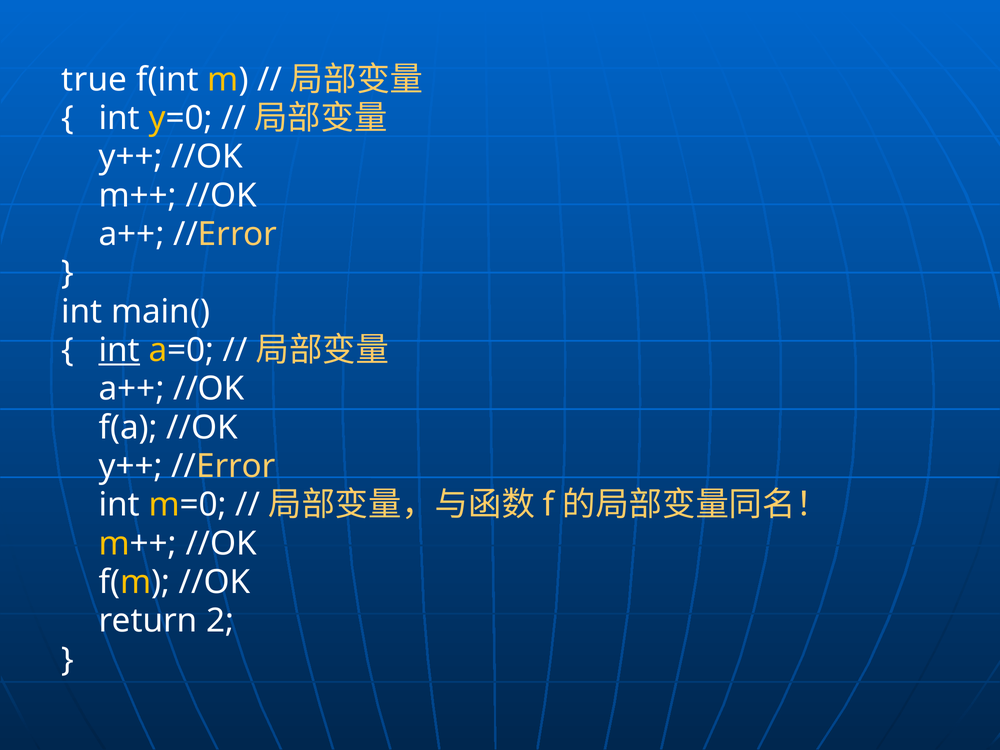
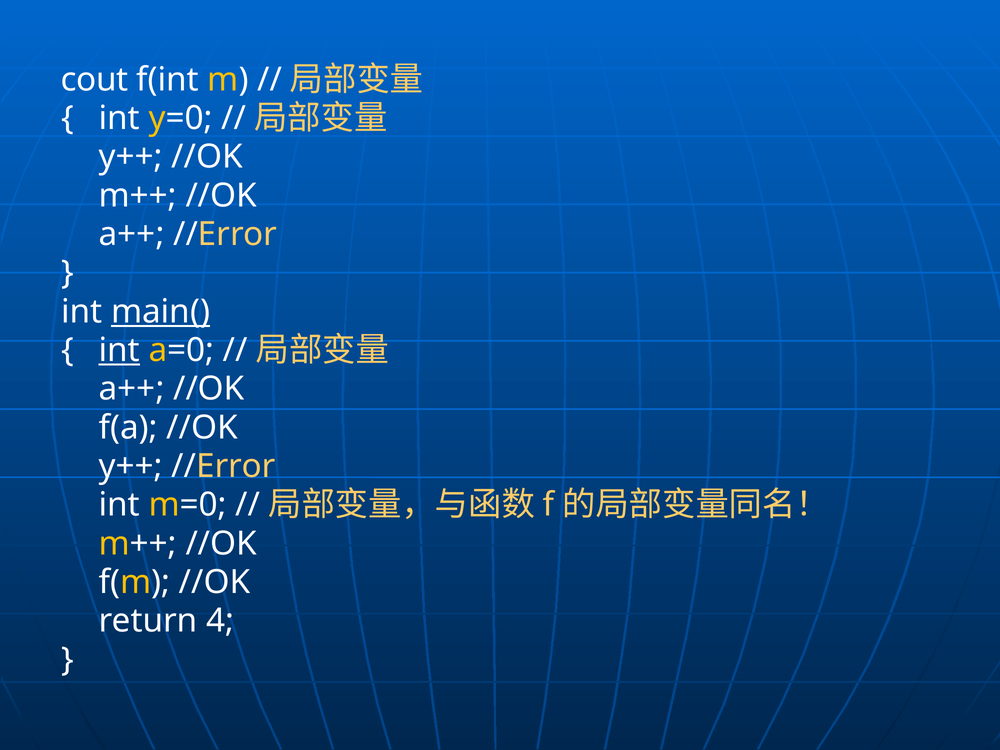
true: true -> cout
main( underline: none -> present
2: 2 -> 4
